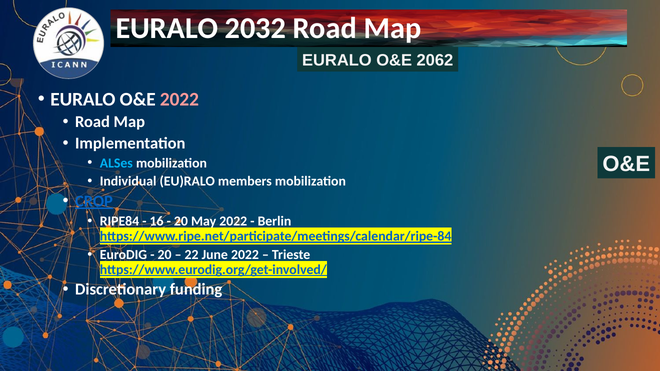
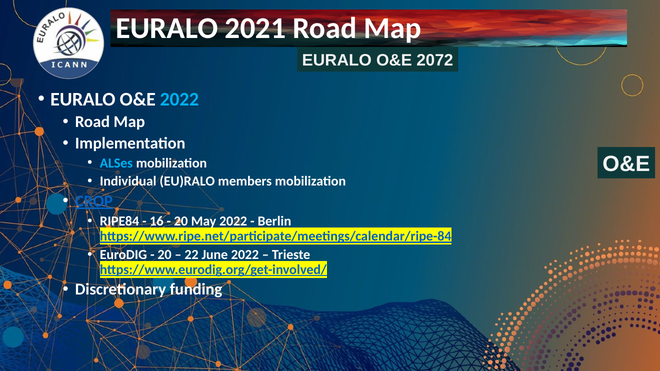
2032: 2032 -> 2021
2062: 2062 -> 2072
2022 at (179, 99) colour: pink -> light blue
